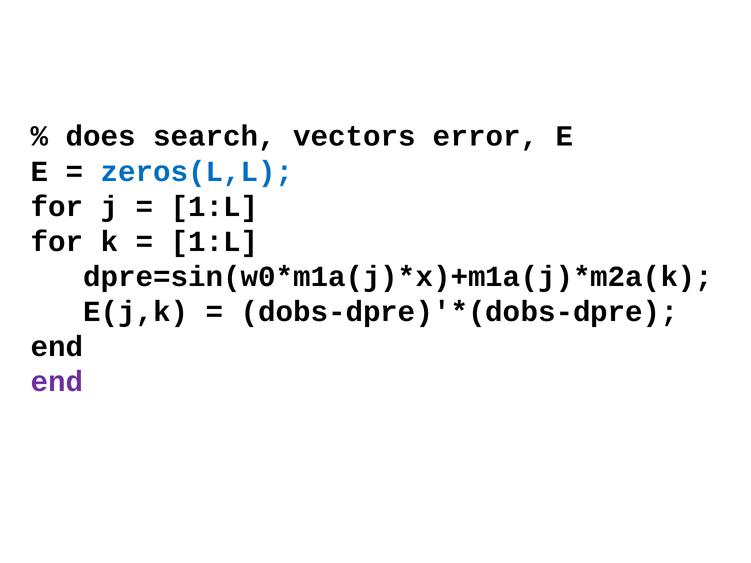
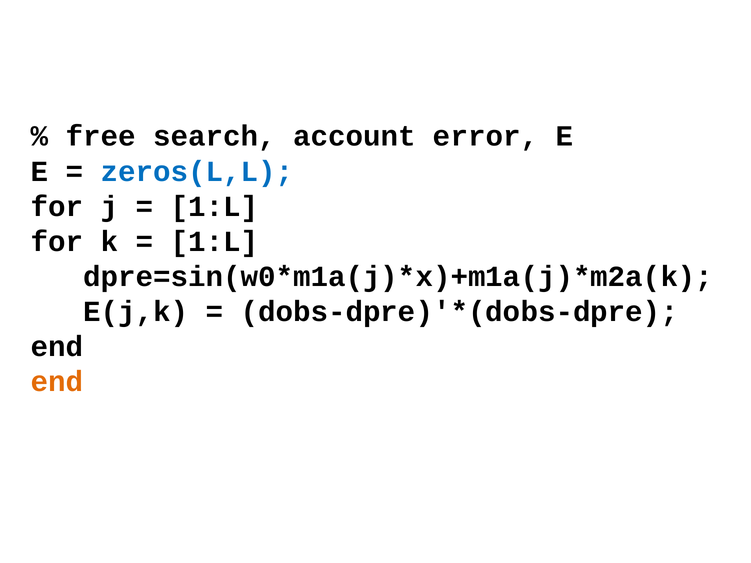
does: does -> free
vectors: vectors -> account
end at (57, 382) colour: purple -> orange
